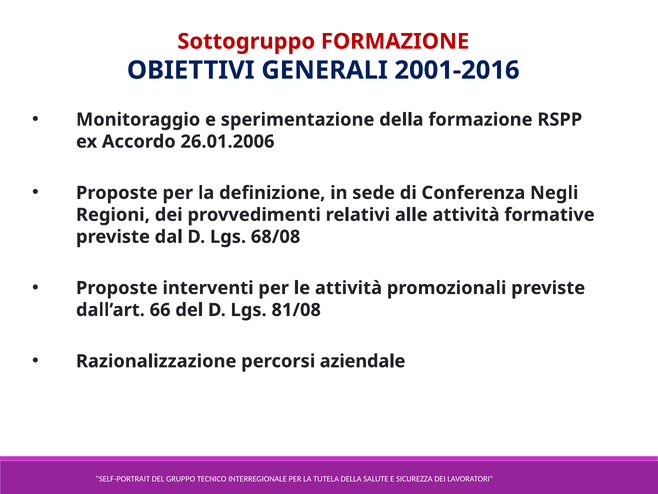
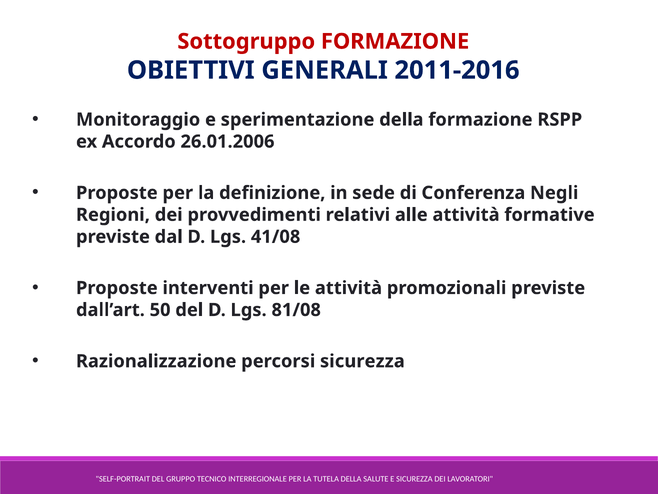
2001-2016: 2001-2016 -> 2011-2016
68/08: 68/08 -> 41/08
66: 66 -> 50
percorsi aziendale: aziendale -> sicurezza
